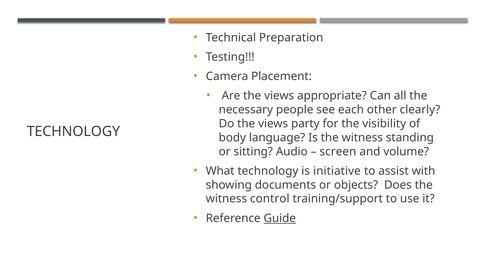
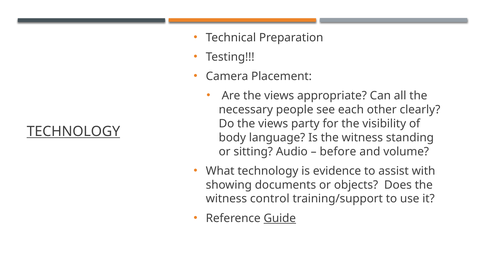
TECHNOLOGY at (73, 131) underline: none -> present
screen: screen -> before
initiative: initiative -> evidence
